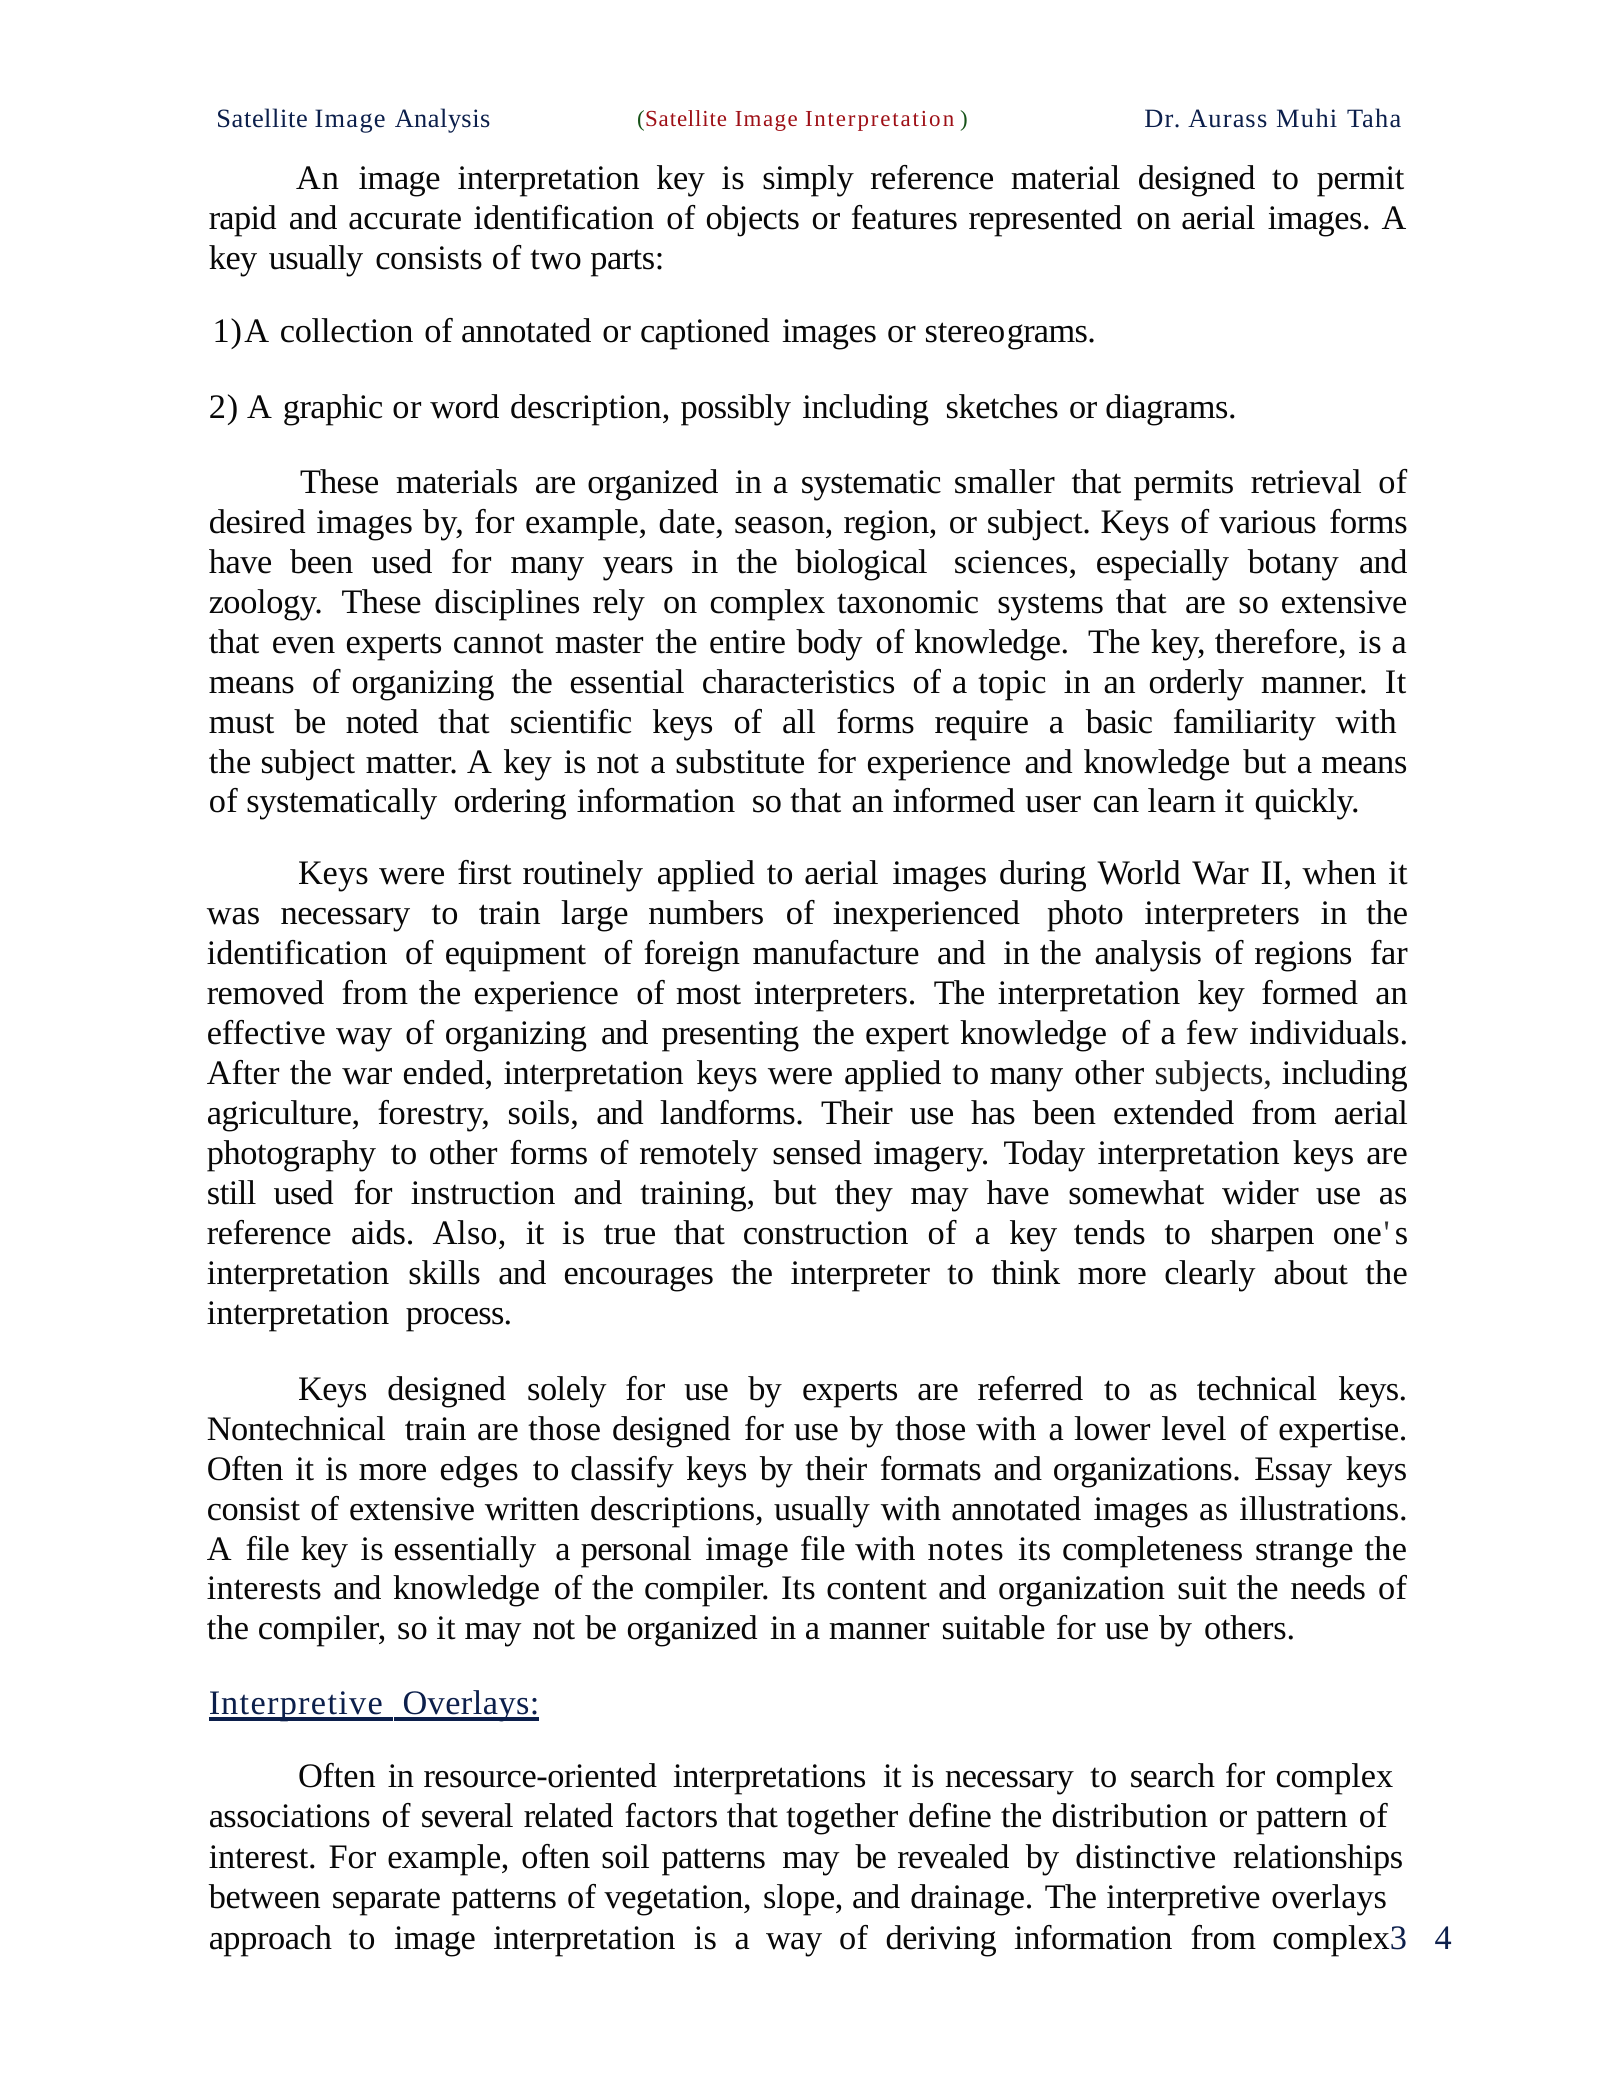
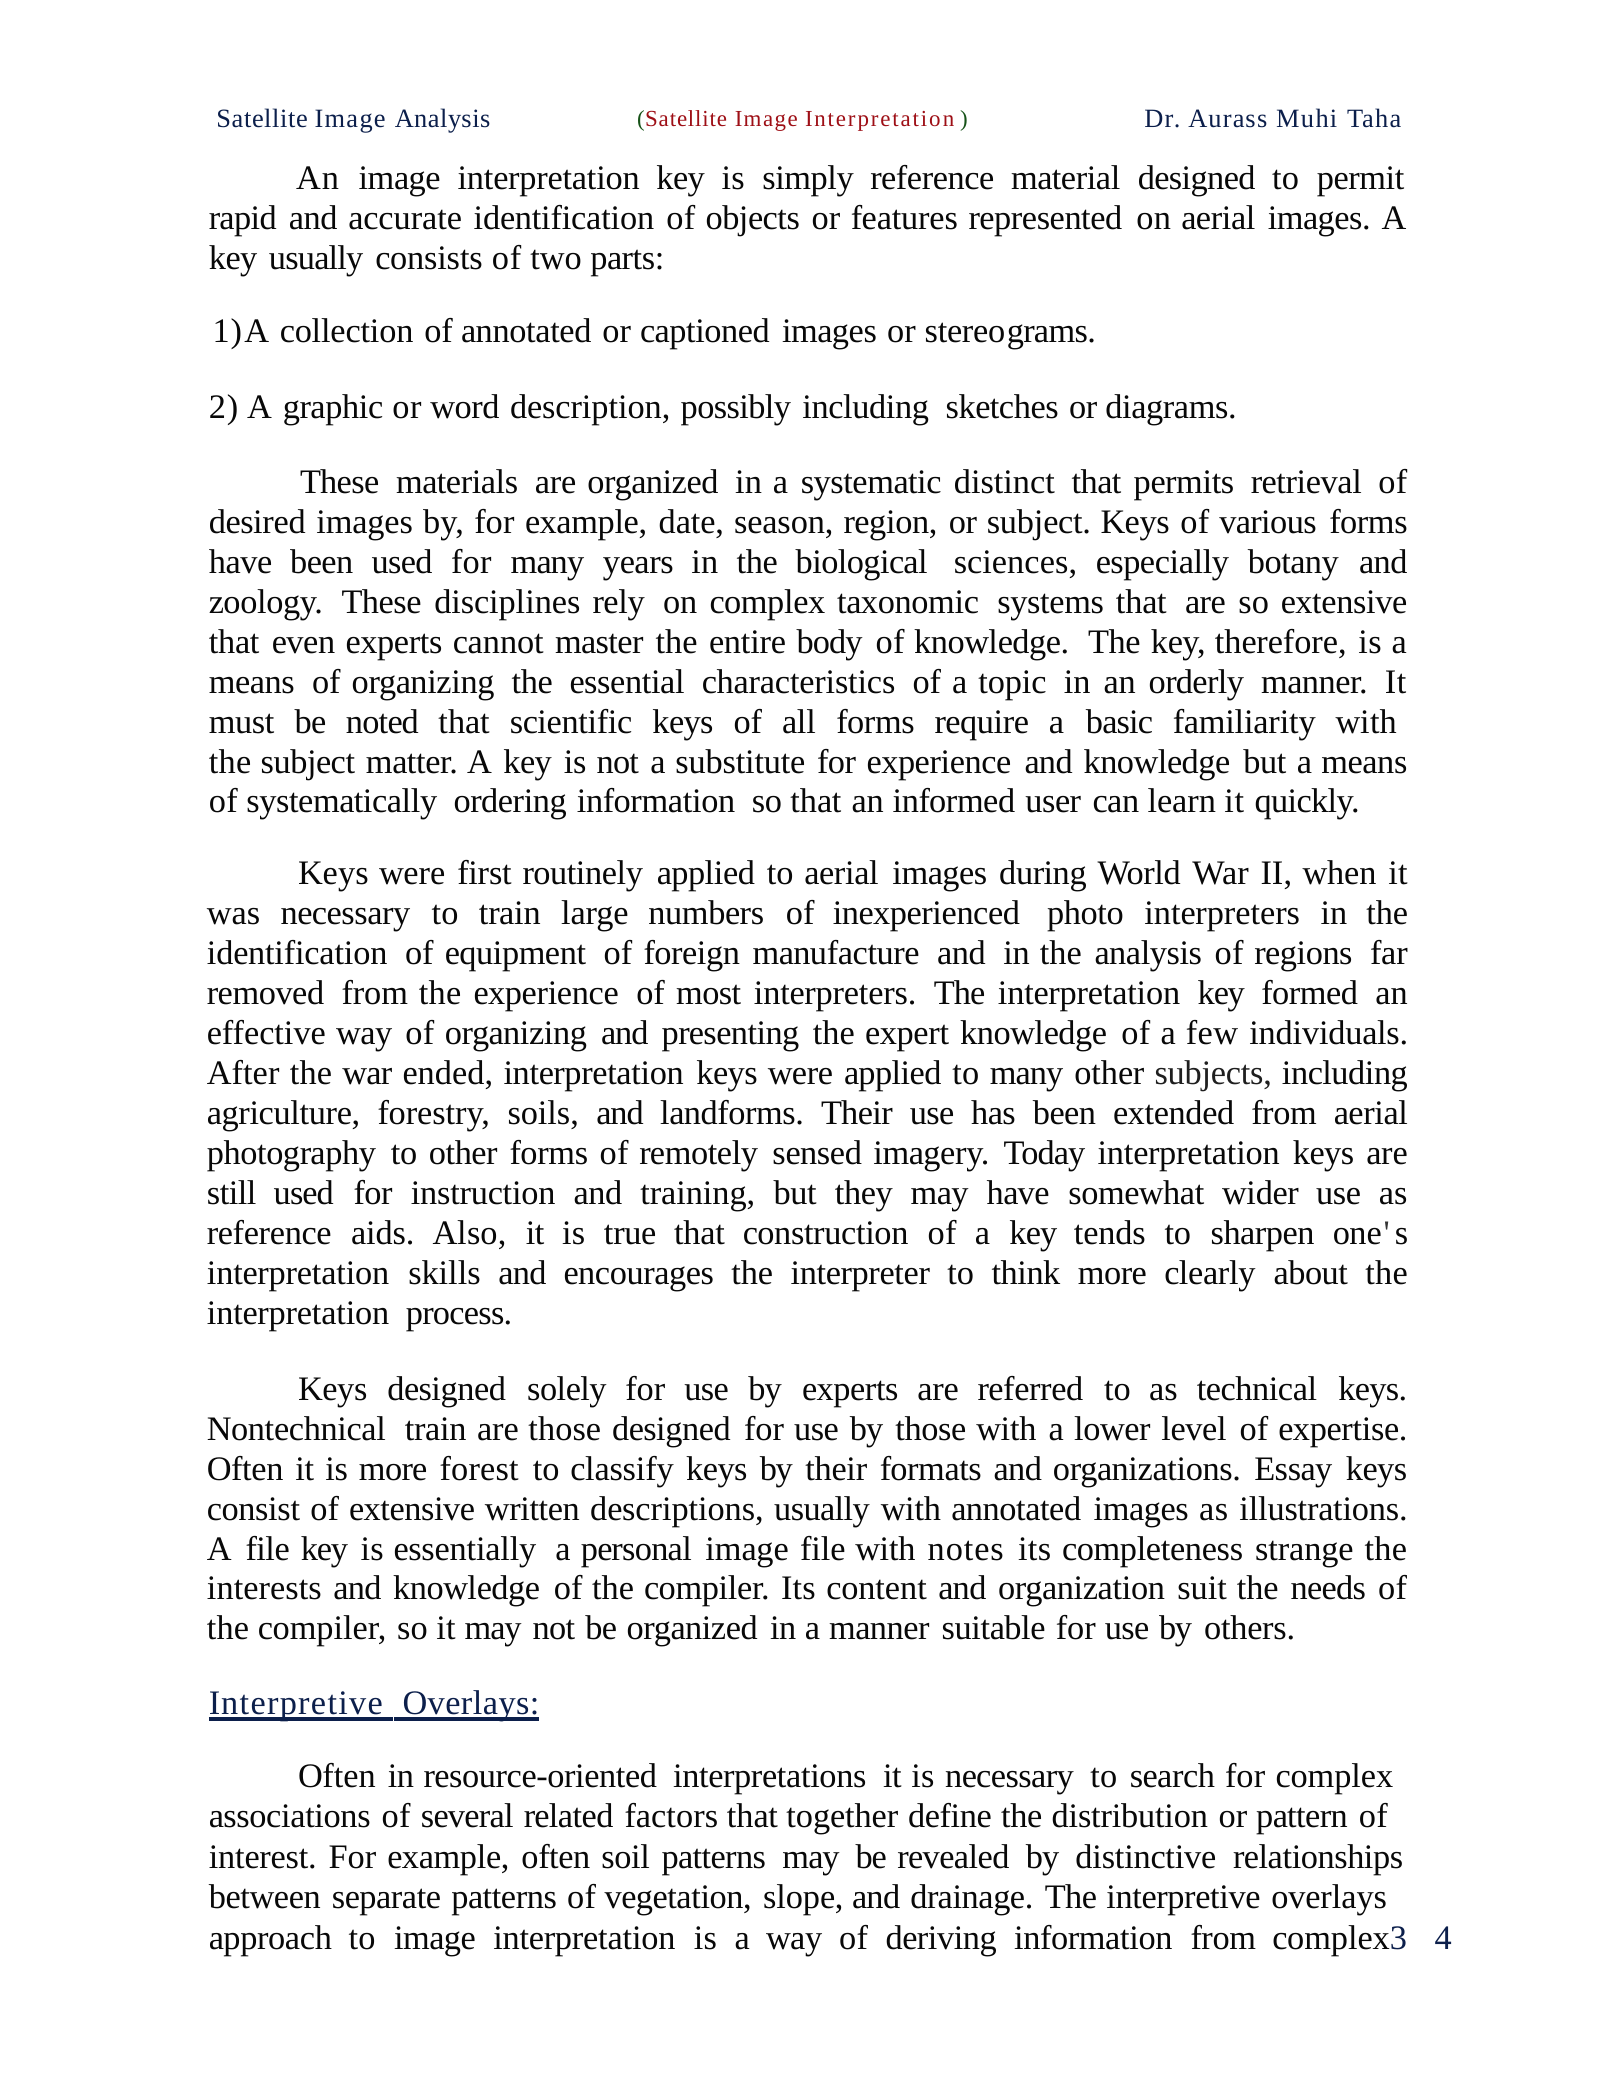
smaller: smaller -> distinct
edges: edges -> forest
